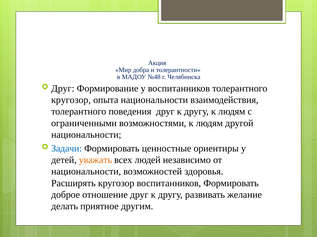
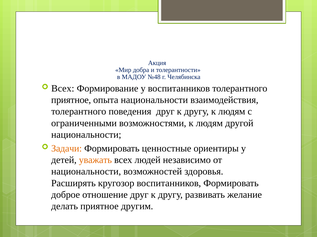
Друг at (63, 89): Друг -> Всех
кругозор at (71, 100): кругозор -> приятное
Задачи colour: blue -> orange
